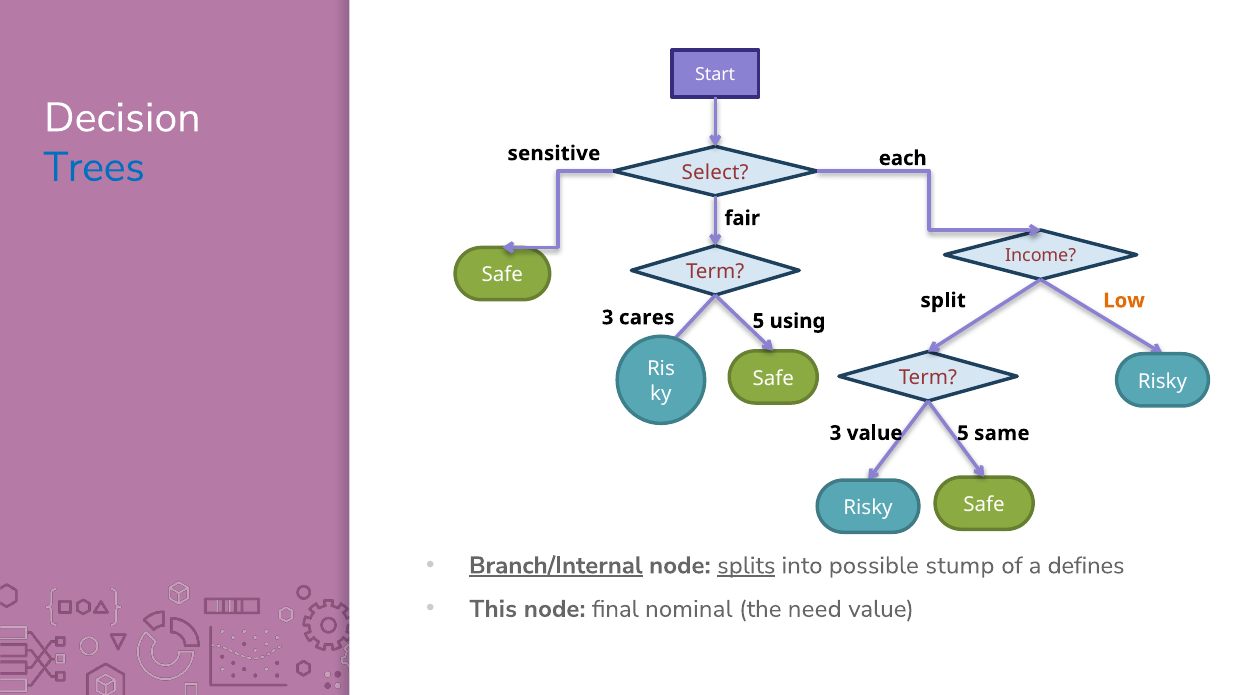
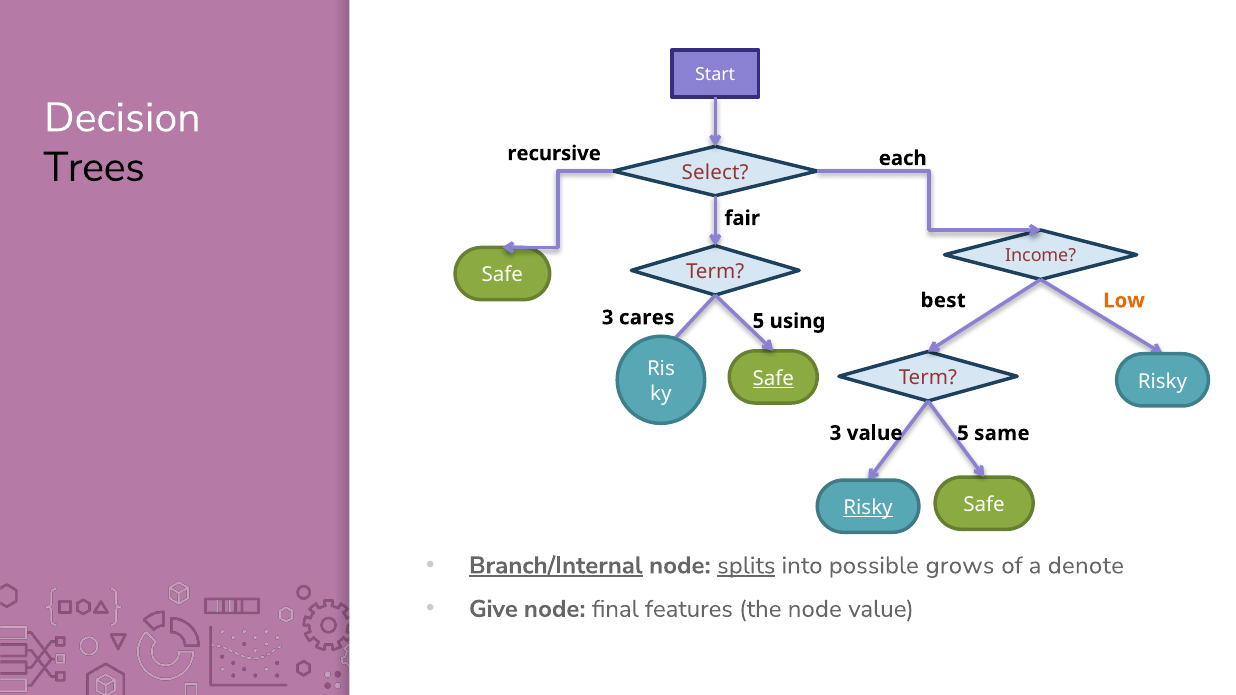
sensitive: sensitive -> recursive
Trees colour: blue -> black
split: split -> best
Safe at (773, 378) underline: none -> present
Risky at (868, 508) underline: none -> present
stump: stump -> grows
defines: defines -> denote
This: This -> Give
nominal: nominal -> features
the need: need -> node
